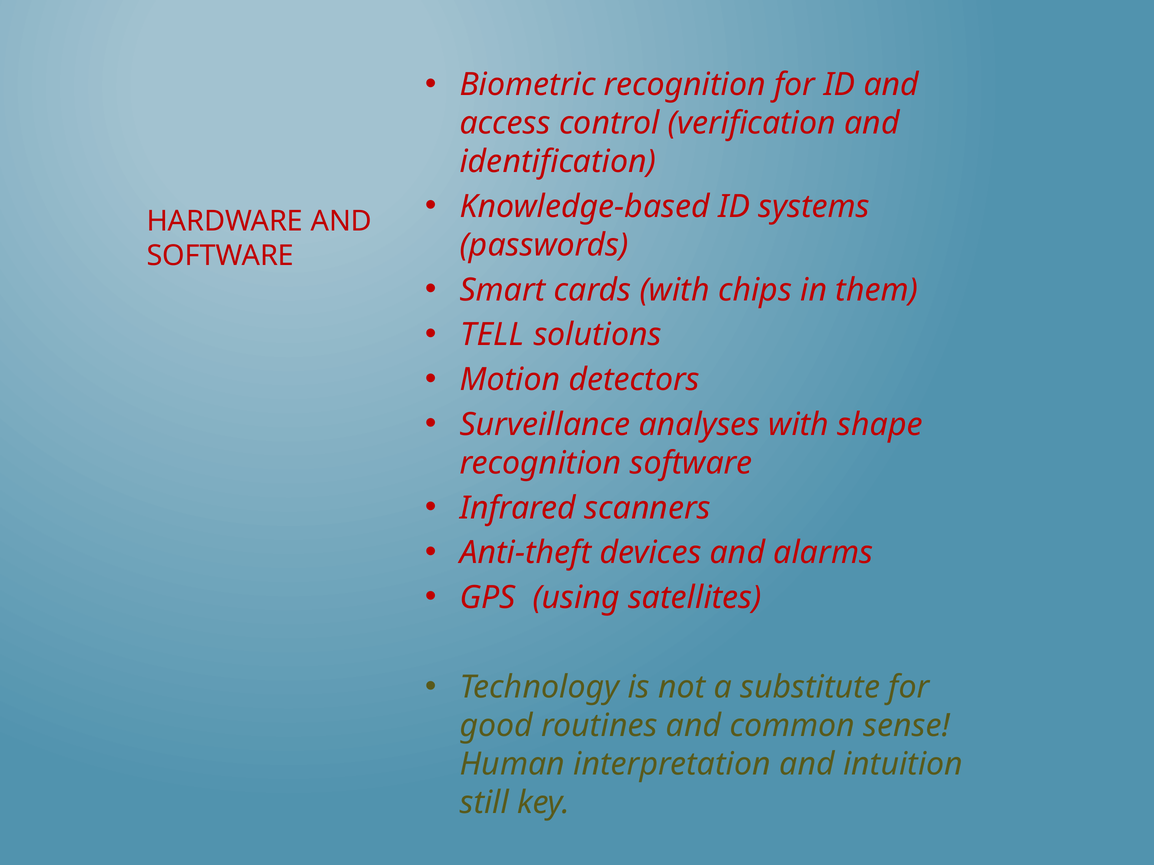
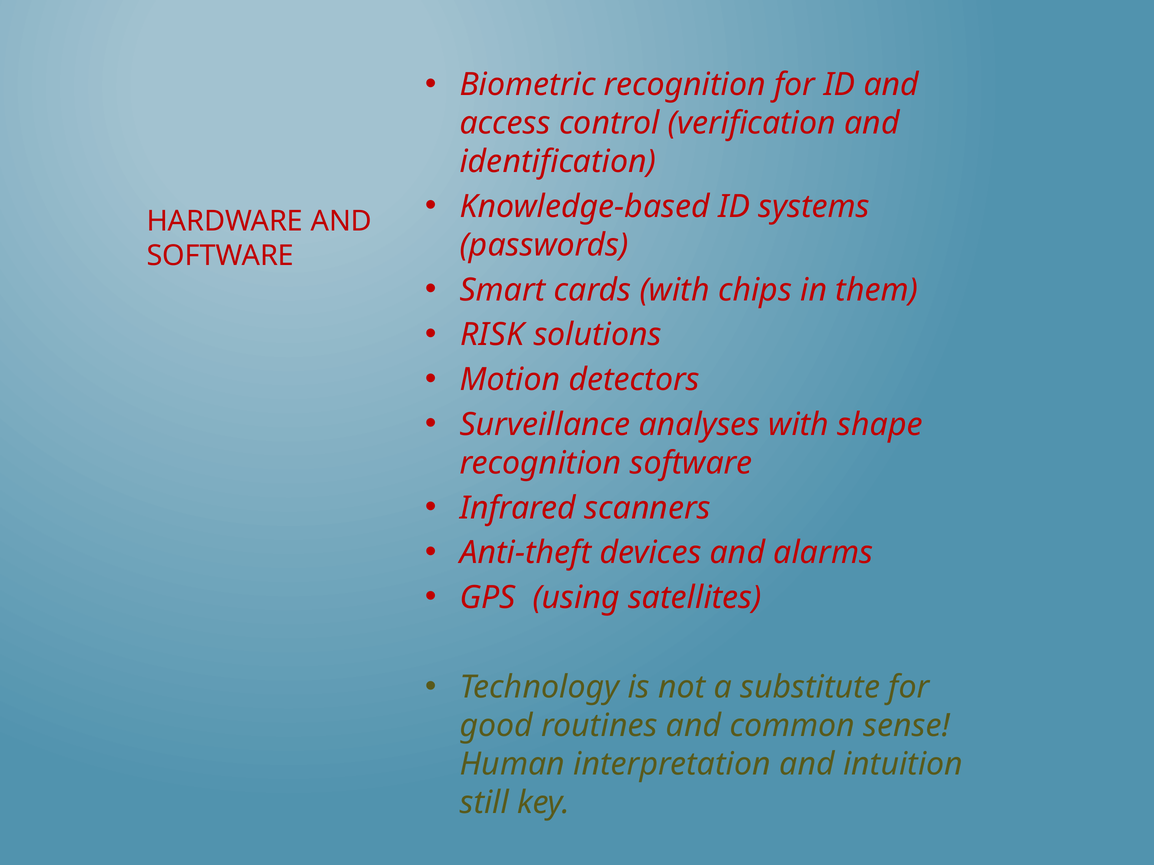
TELL: TELL -> RISK
